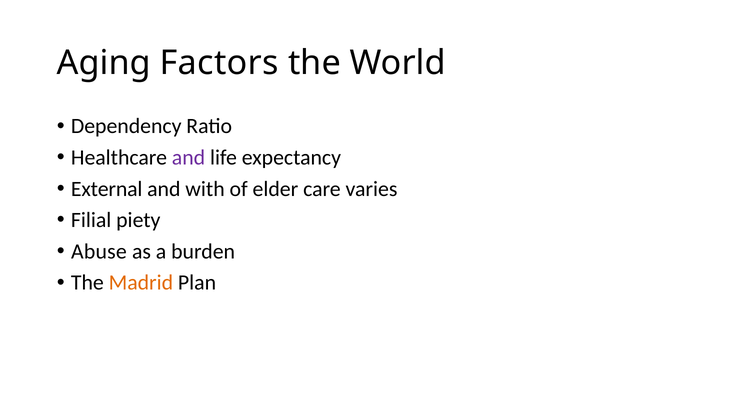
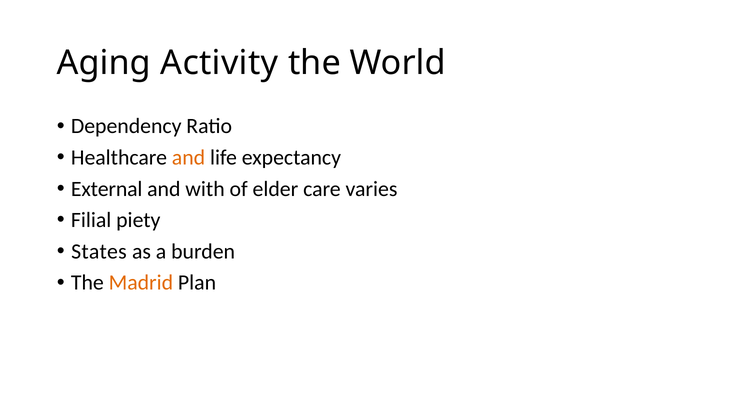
Factors: Factors -> Activity
and at (188, 158) colour: purple -> orange
Abuse: Abuse -> States
